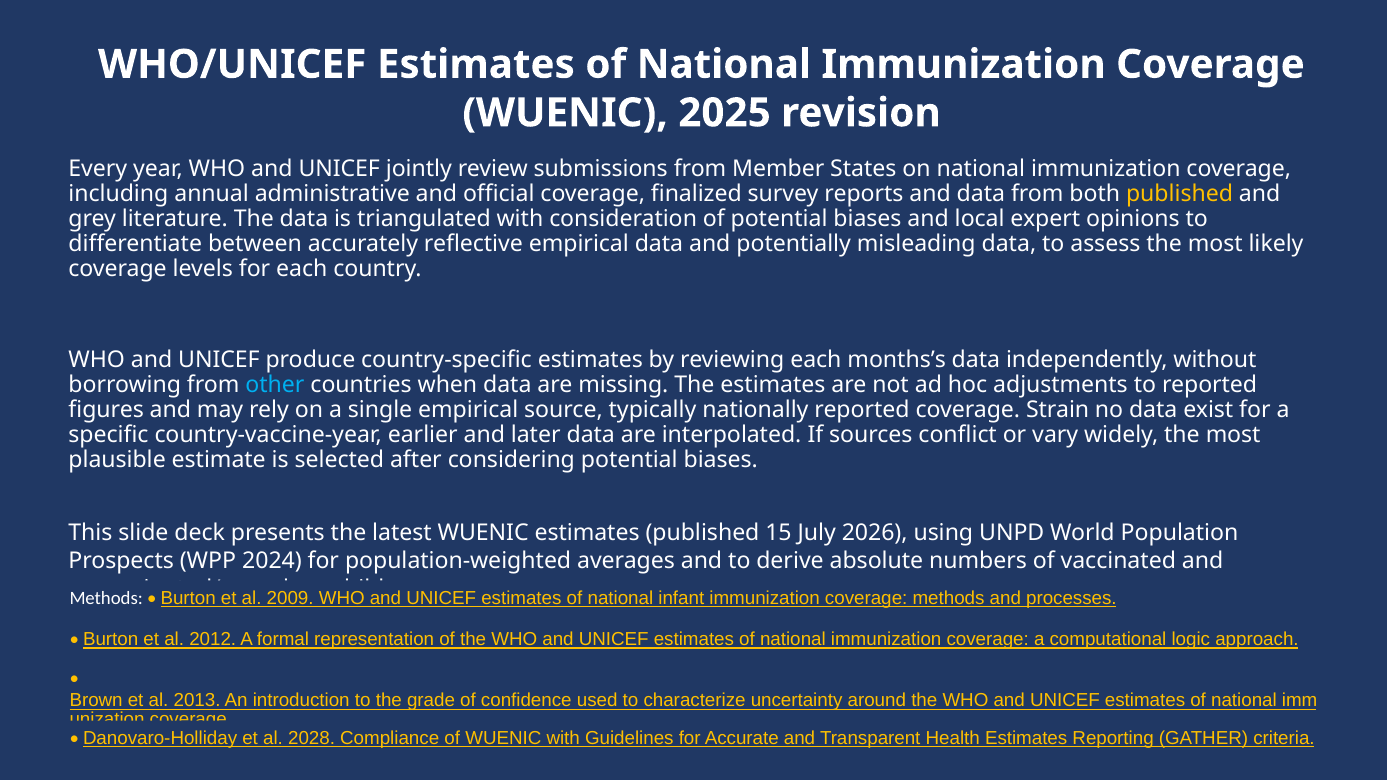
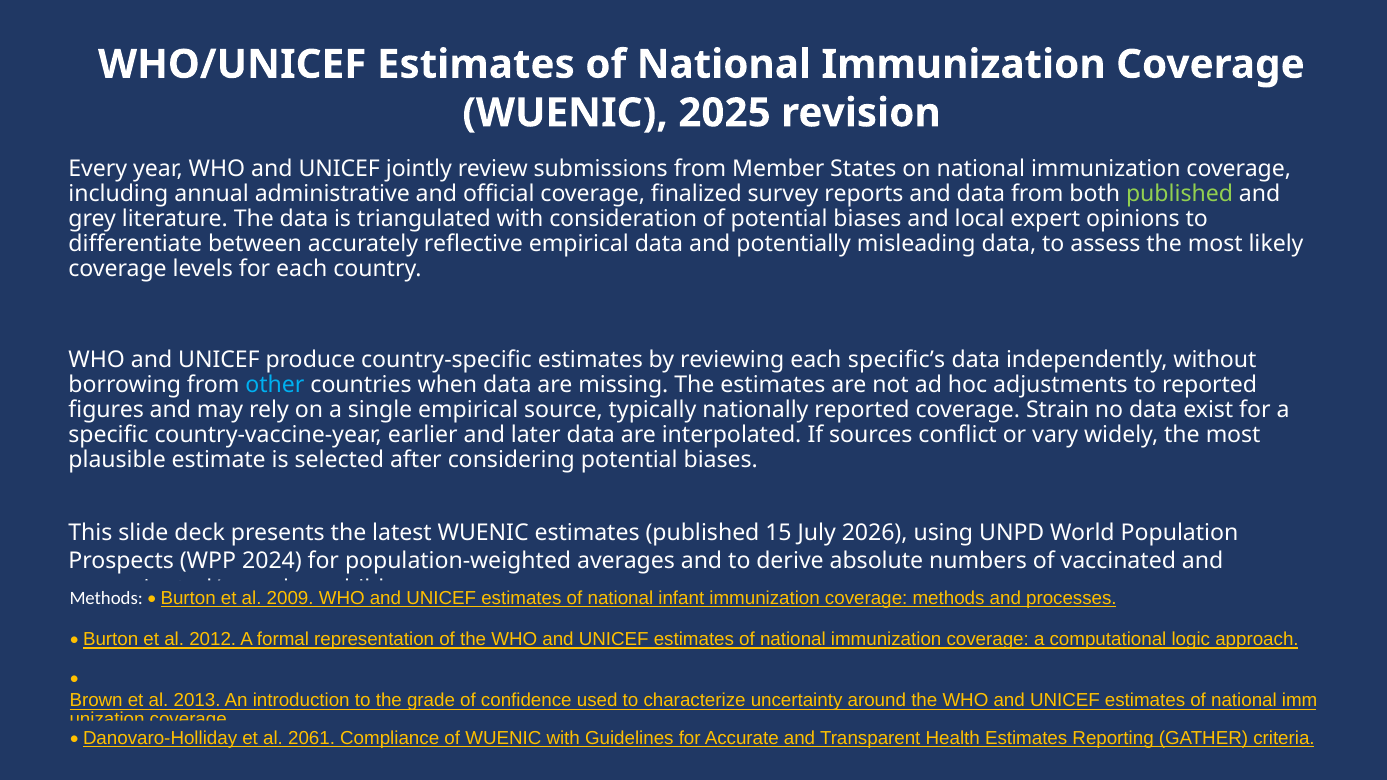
published at (1180, 194) colour: yellow -> light green
months’s: months’s -> specific’s
2028: 2028 -> 2061
